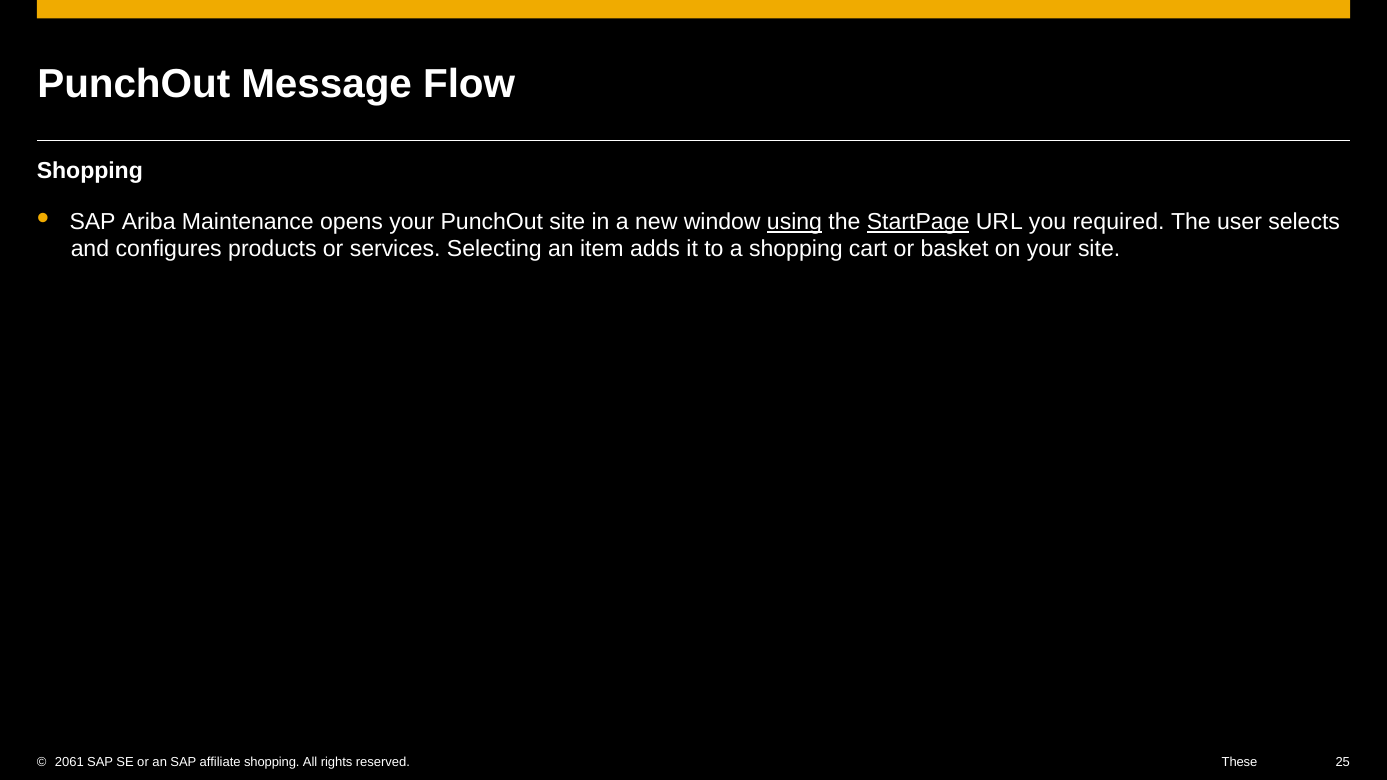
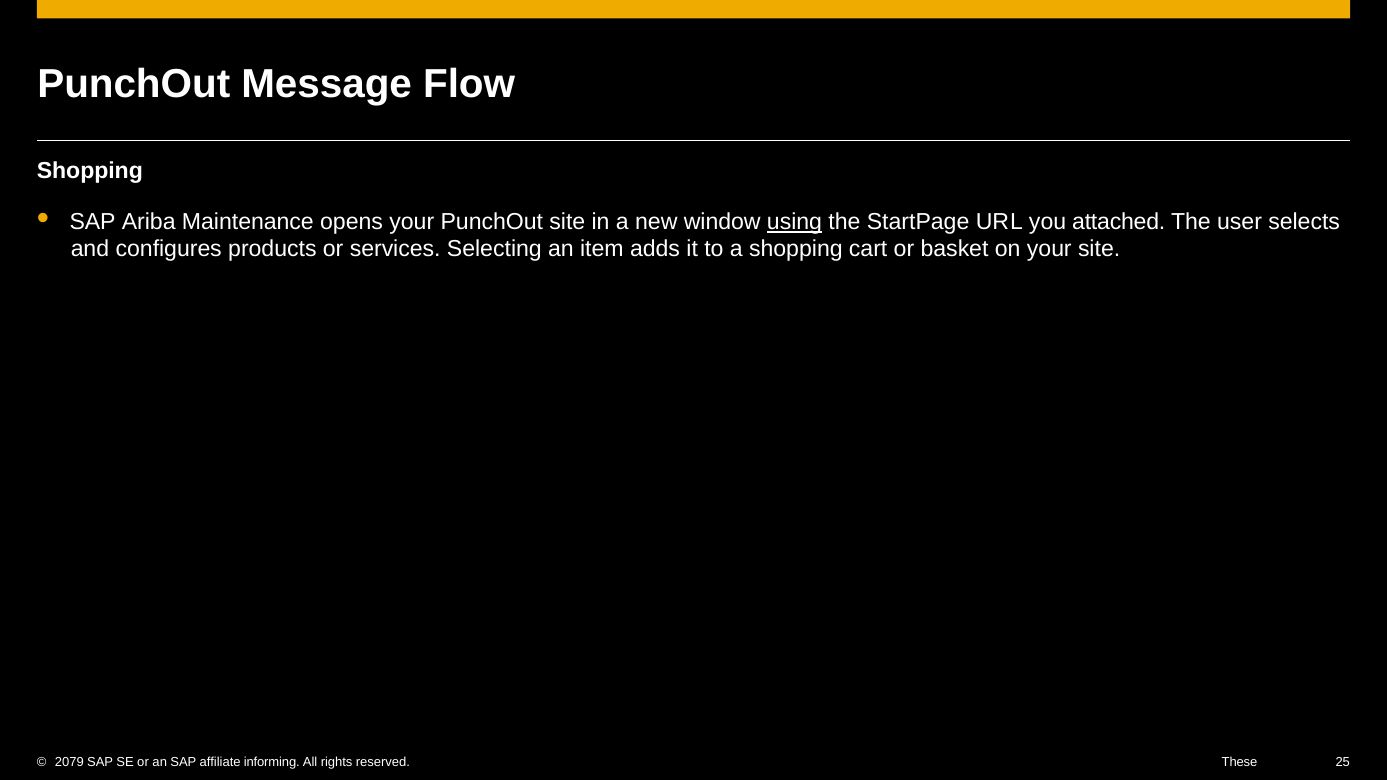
StartPage underline: present -> none
required: required -> attached
2061: 2061 -> 2079
affiliate shopping: shopping -> informing
